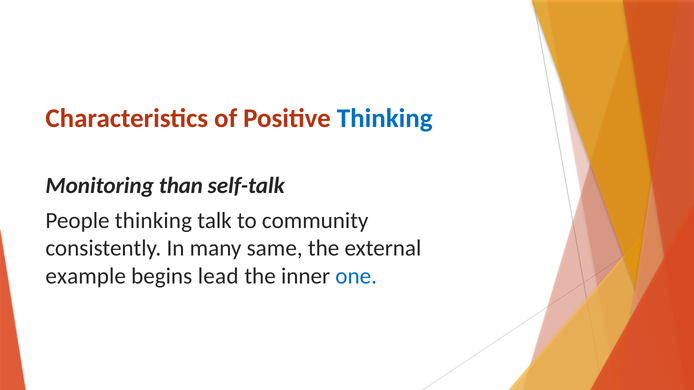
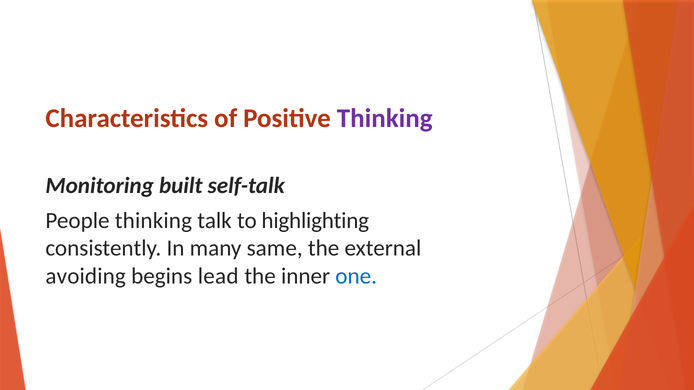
Thinking at (385, 118) colour: blue -> purple
than: than -> built
community: community -> highlighting
example: example -> avoiding
